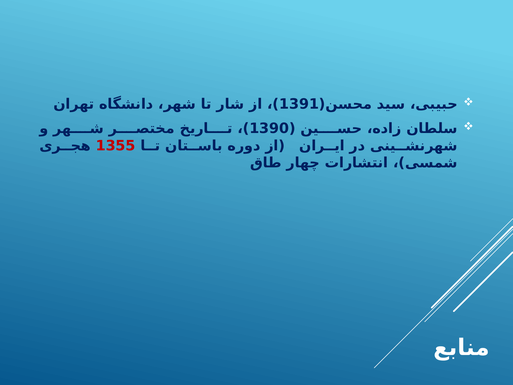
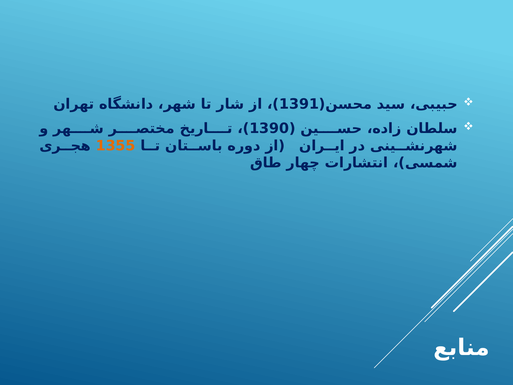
1355 colour: red -> orange
